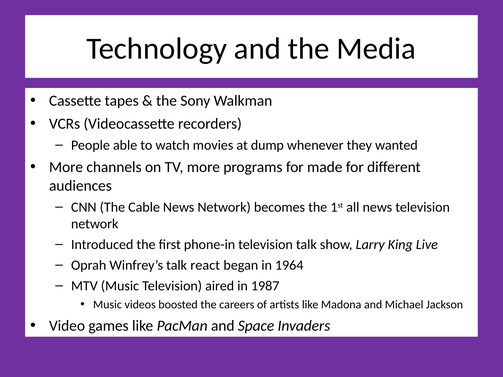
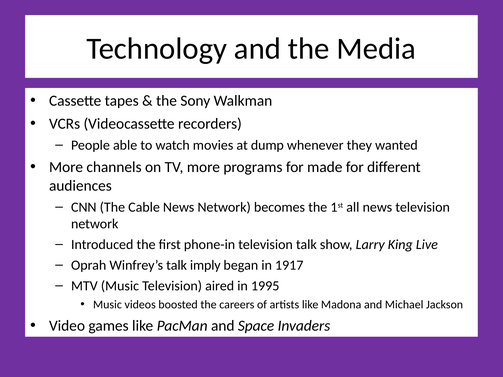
react: react -> imply
1964: 1964 -> 1917
1987: 1987 -> 1995
